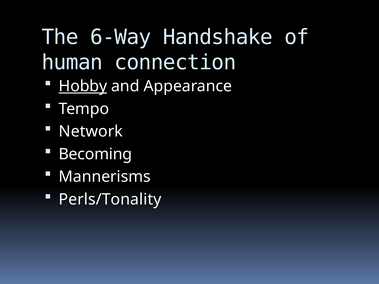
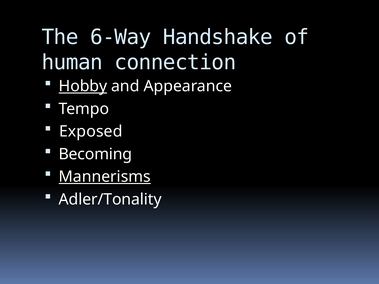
Network: Network -> Exposed
Mannerisms underline: none -> present
Perls/Tonality: Perls/Tonality -> Adler/Tonality
